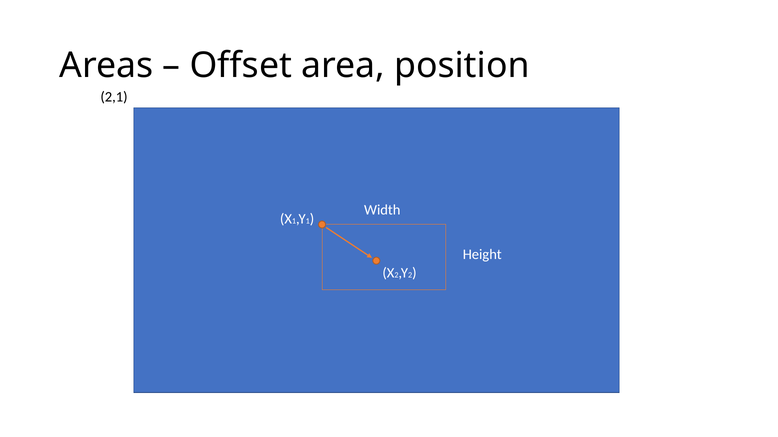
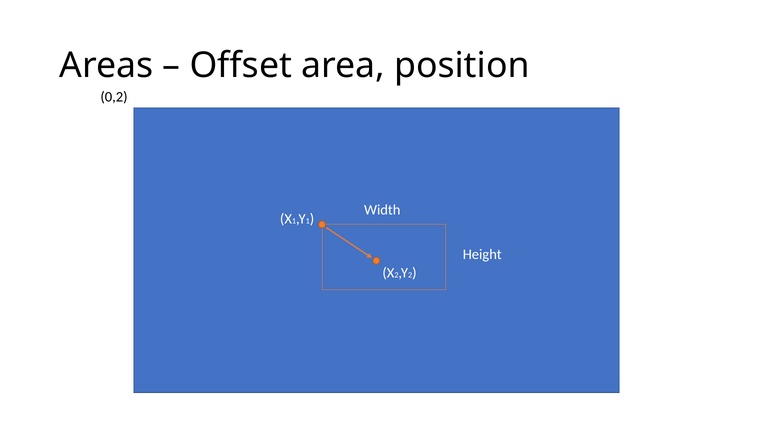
2,1: 2,1 -> 0,2
